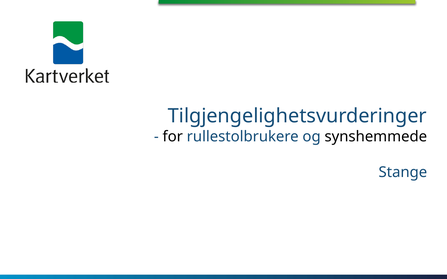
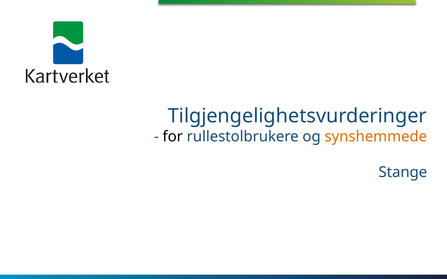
synshemmede colour: black -> orange
